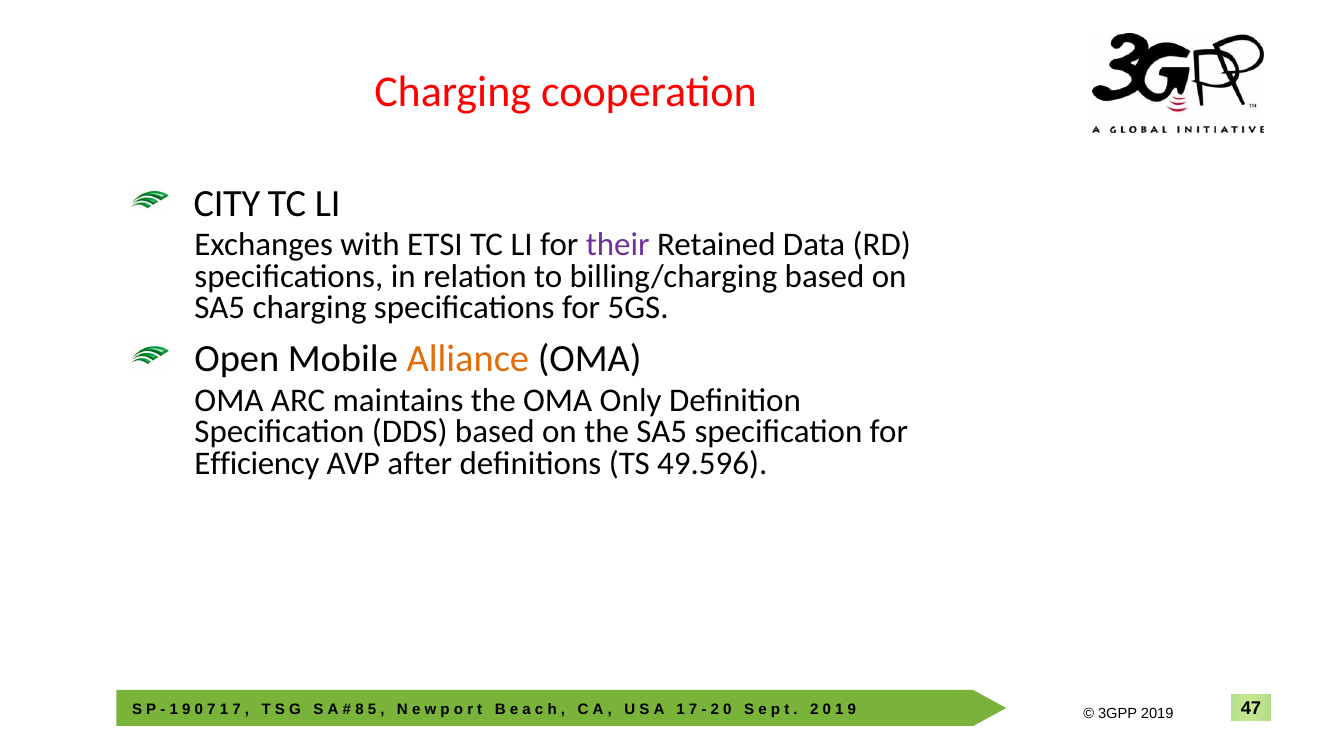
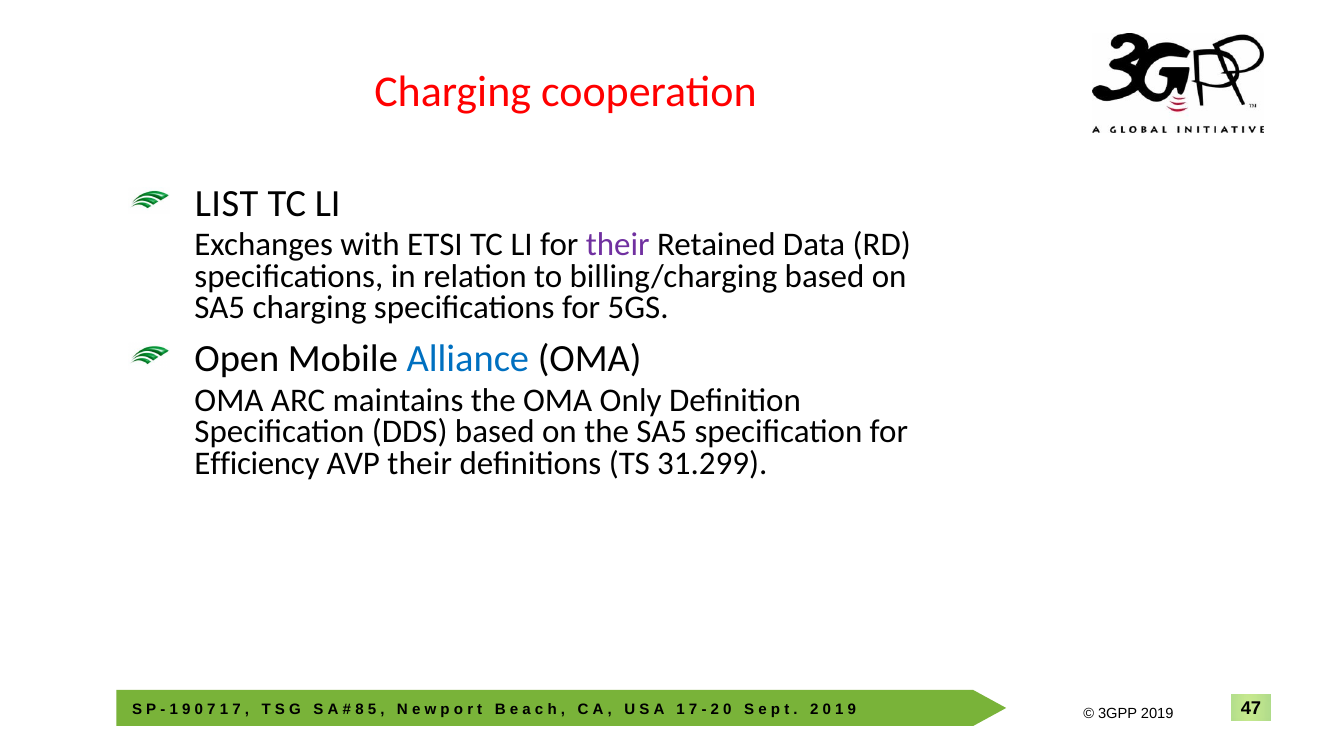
CITY: CITY -> LIST
Alliance colour: orange -> blue
AVP after: after -> their
49.596: 49.596 -> 31.299
